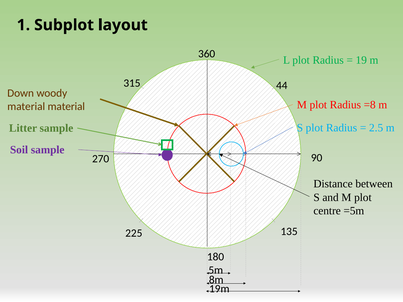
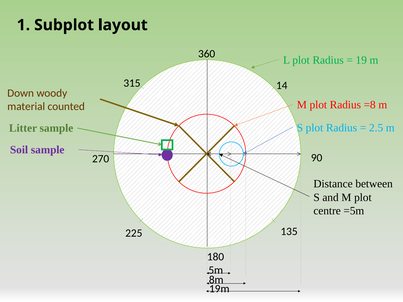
44: 44 -> 14
material material: material -> counted
